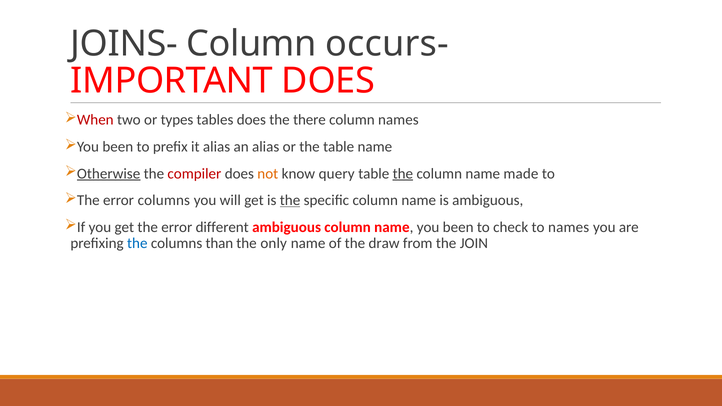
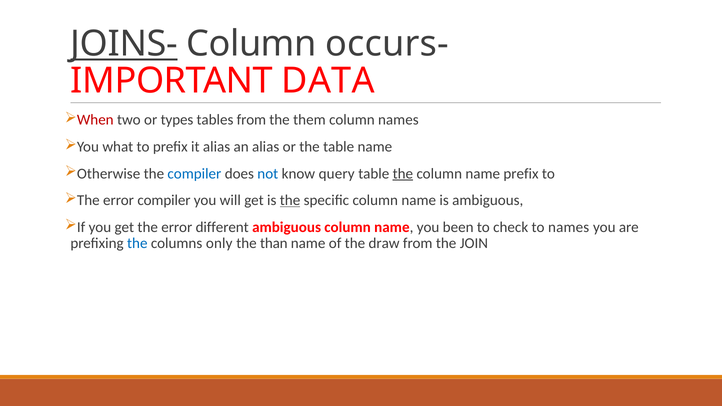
JOINS- underline: none -> present
IMPORTANT DOES: DOES -> DATA
tables does: does -> from
there: there -> them
been at (118, 147): been -> what
Otherwise underline: present -> none
compiler at (194, 174) colour: red -> blue
not colour: orange -> blue
name made: made -> prefix
error columns: columns -> compiler
than: than -> only
only: only -> than
